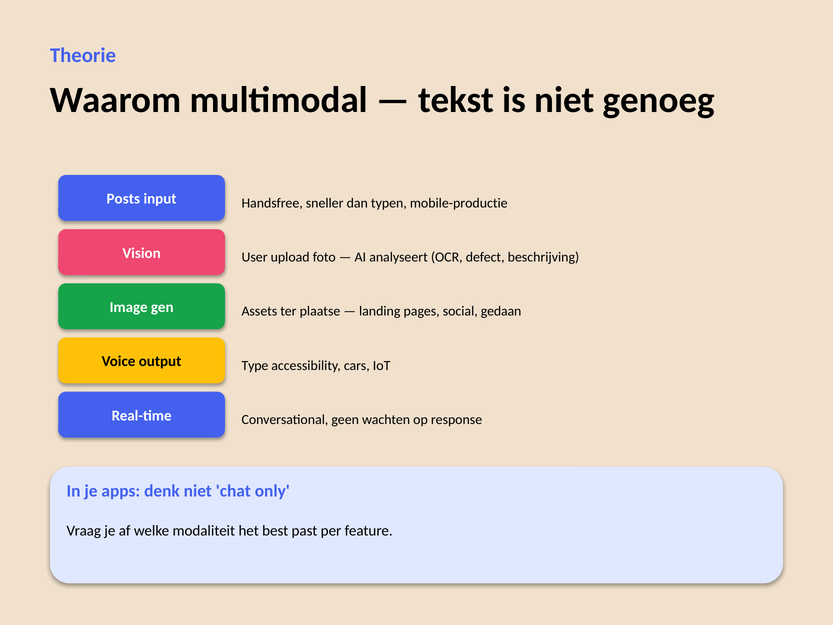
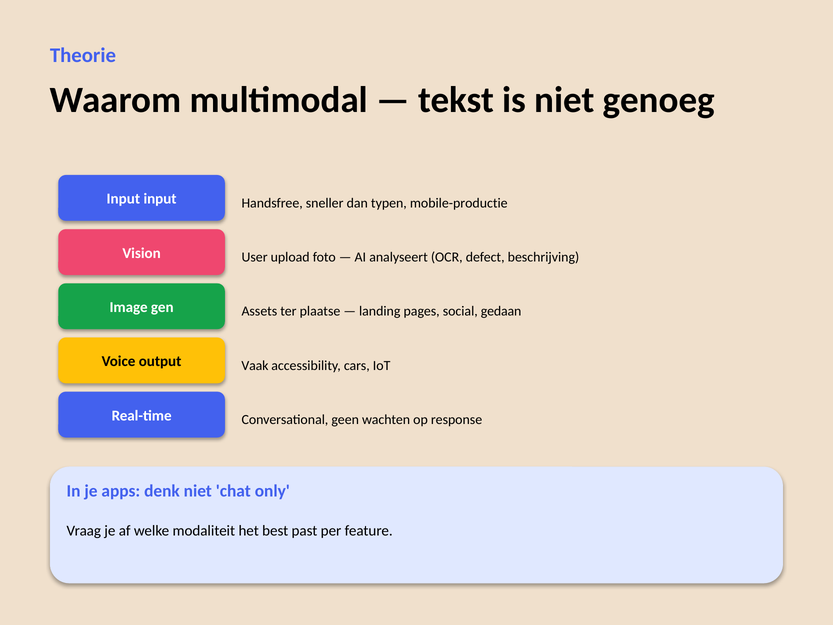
Posts at (123, 199): Posts -> Input
Type: Type -> Vaak
